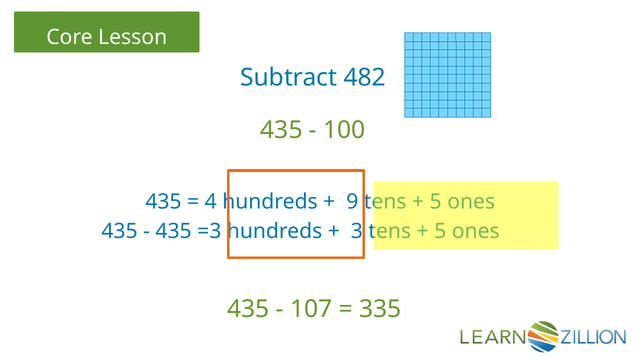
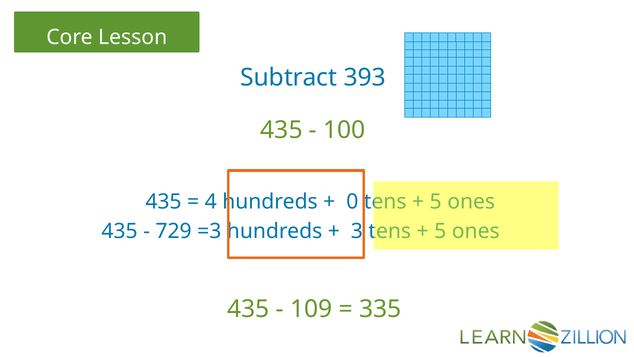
482: 482 -> 393
9: 9 -> 0
435 at (174, 231): 435 -> 729
107: 107 -> 109
